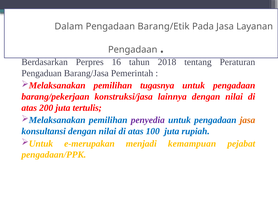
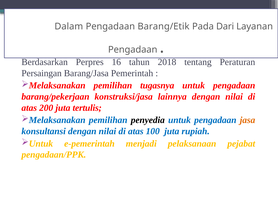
Pada Jasa: Jasa -> Dari
Pengaduan: Pengaduan -> Persaingan
penyedia colour: purple -> black
e-merupakan: e-merupakan -> e-pemerintah
kemampuan: kemampuan -> pelaksanaan
